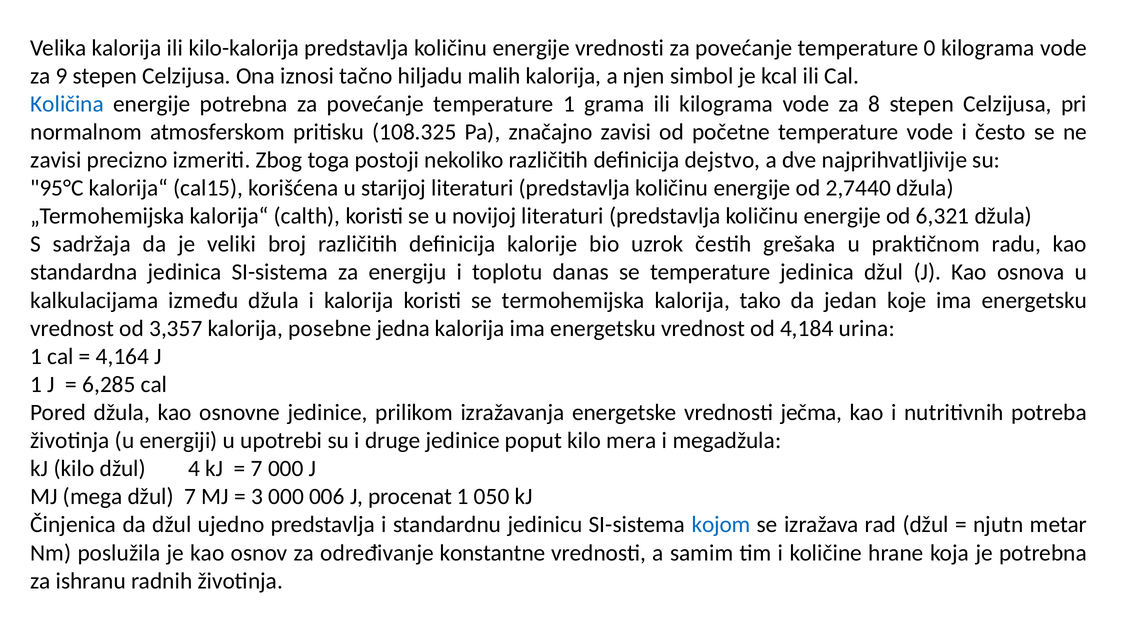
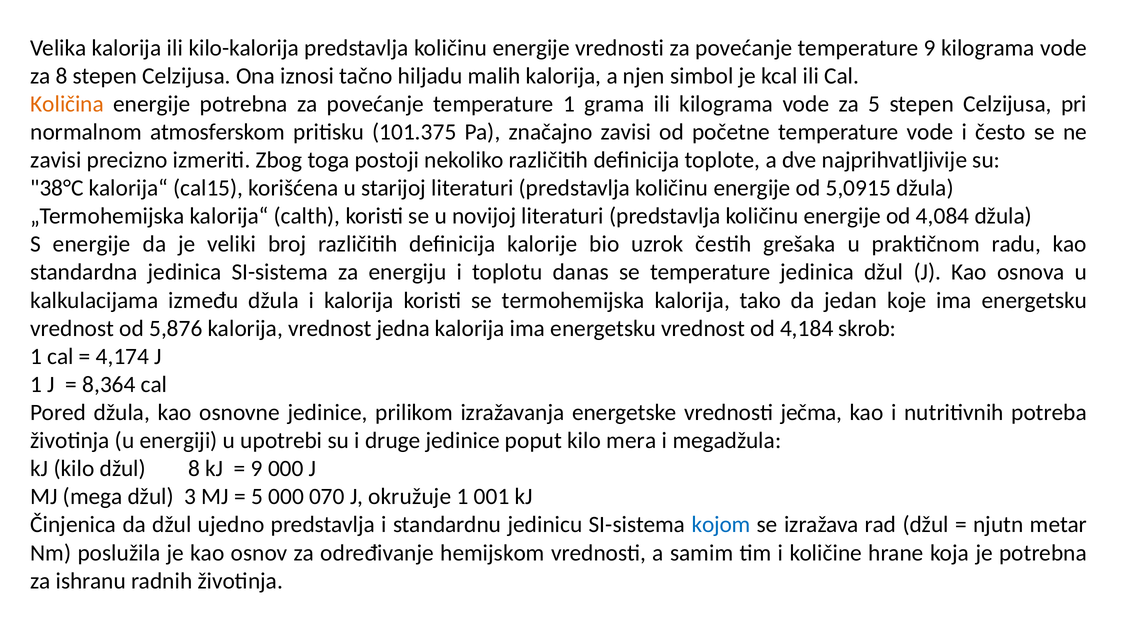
temperature 0: 0 -> 9
za 9: 9 -> 8
Količina colour: blue -> orange
za 8: 8 -> 5
108.325: 108.325 -> 101.375
dejstvo: dejstvo -> toplote
95°C: 95°C -> 38°C
2,7440: 2,7440 -> 5,0915
6,321: 6,321 -> 4,084
S sadržaja: sadržaja -> energije
3,357: 3,357 -> 5,876
kalorija posebne: posebne -> vrednost
urina: urina -> skrob
4,164: 4,164 -> 4,174
6,285: 6,285 -> 8,364
džul 4: 4 -> 8
7 at (257, 469): 7 -> 9
džul 7: 7 -> 3
3 at (257, 497): 3 -> 5
006: 006 -> 070
procenat: procenat -> okružuje
050: 050 -> 001
konstantne: konstantne -> hemijskom
